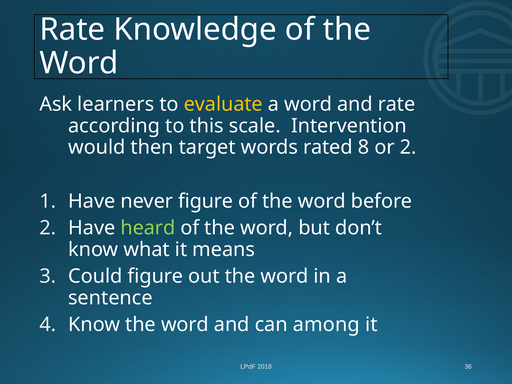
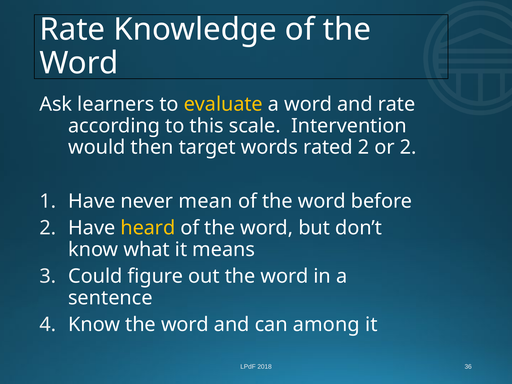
rated 8: 8 -> 2
never figure: figure -> mean
heard colour: light green -> yellow
